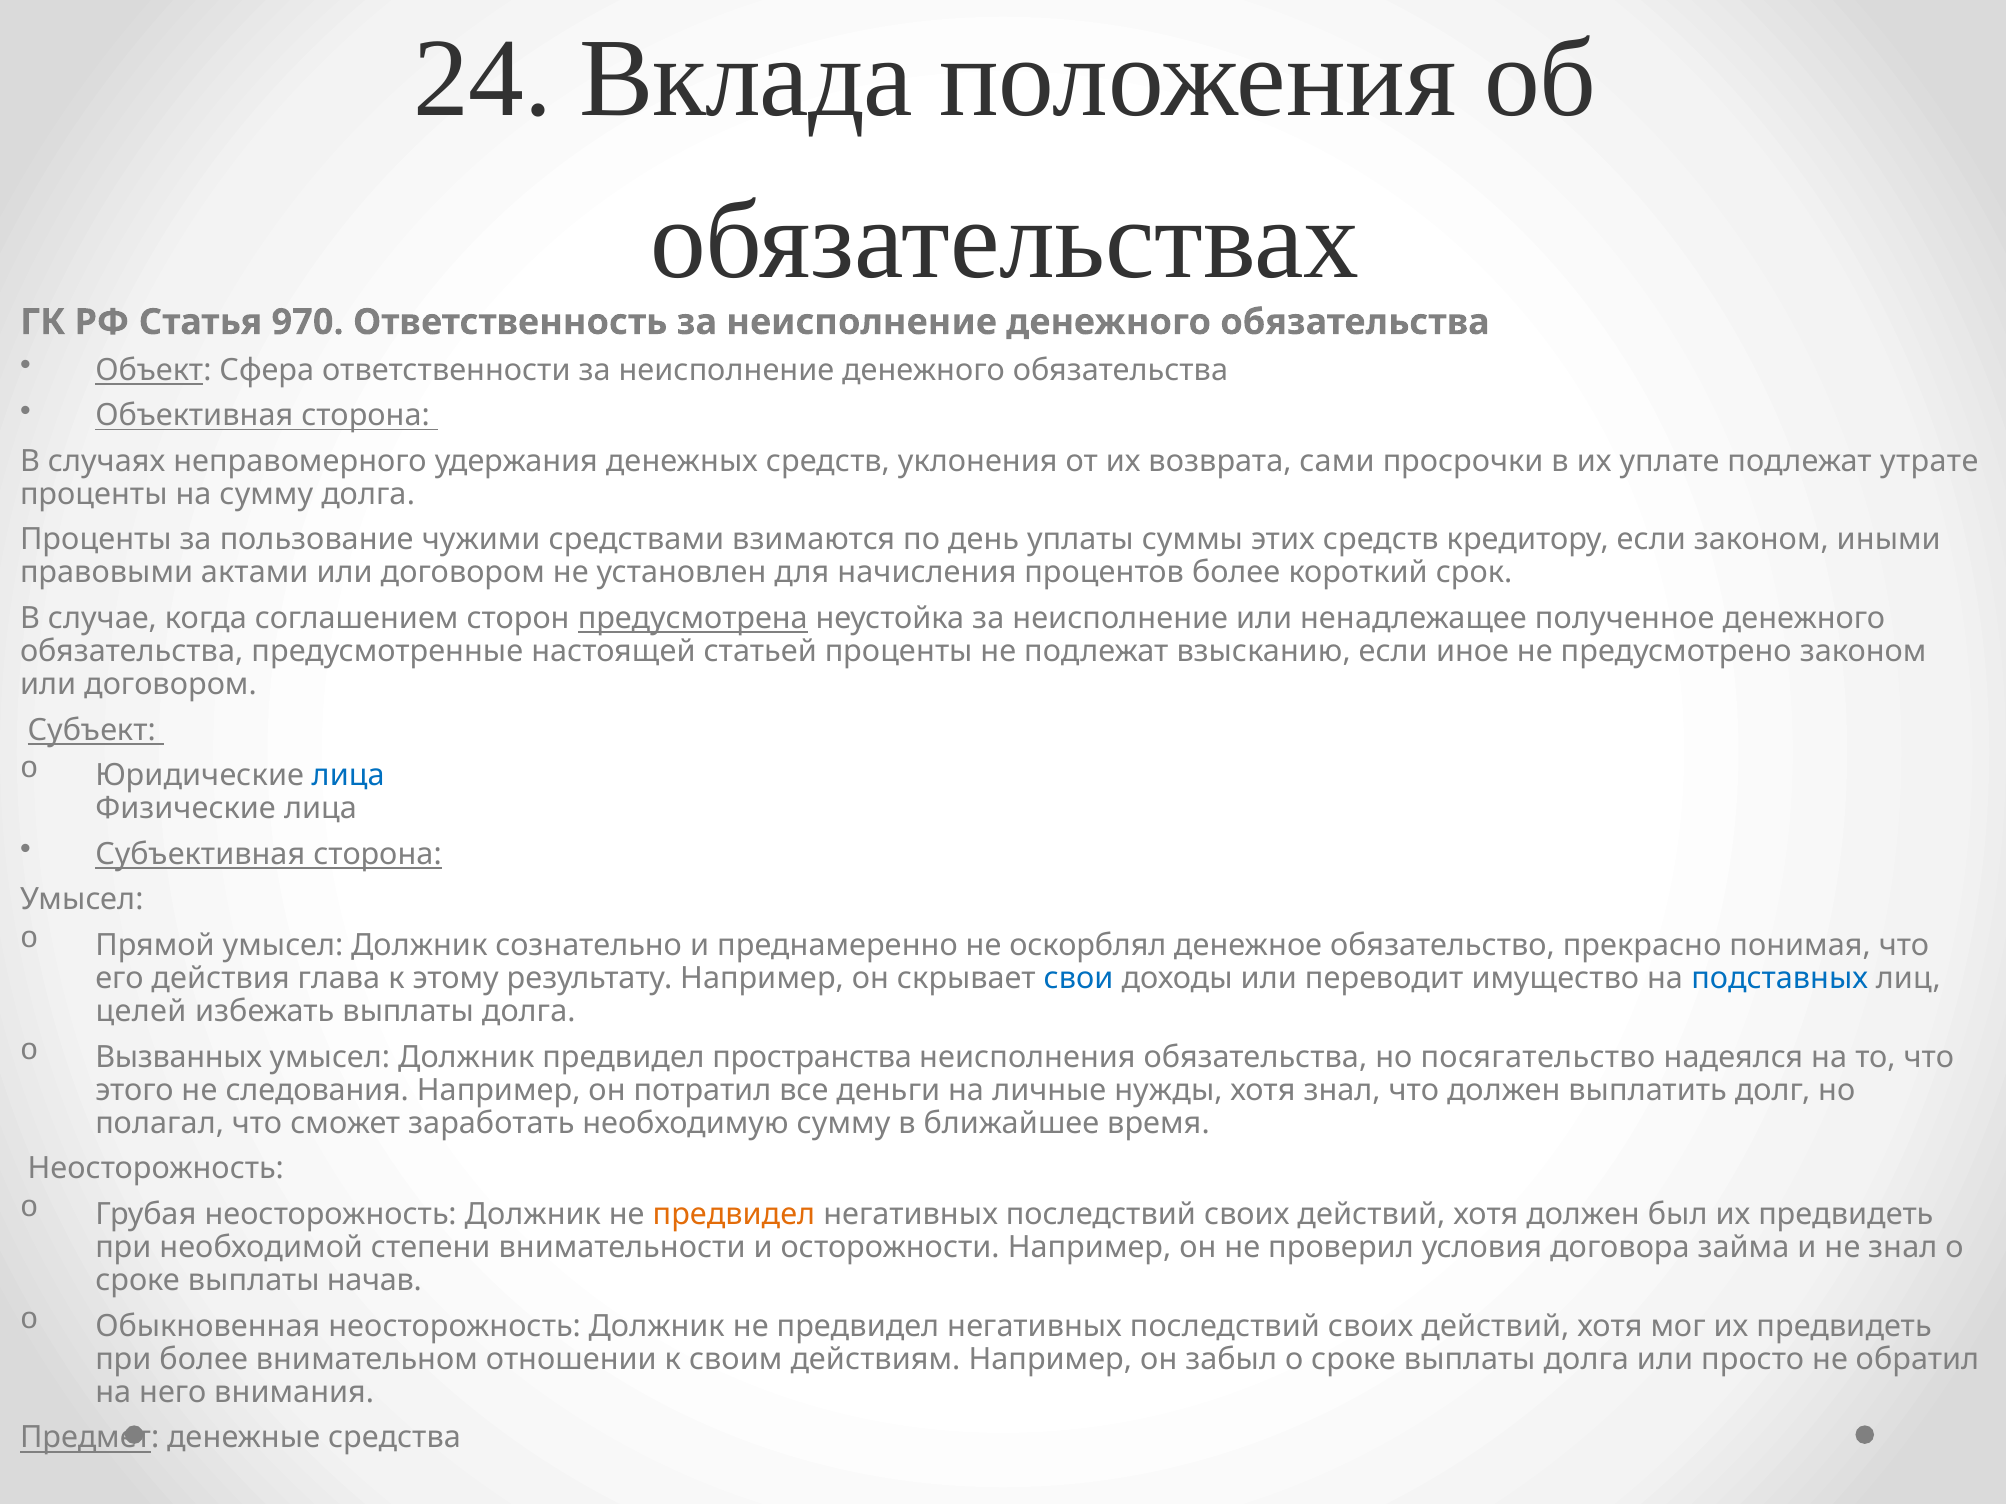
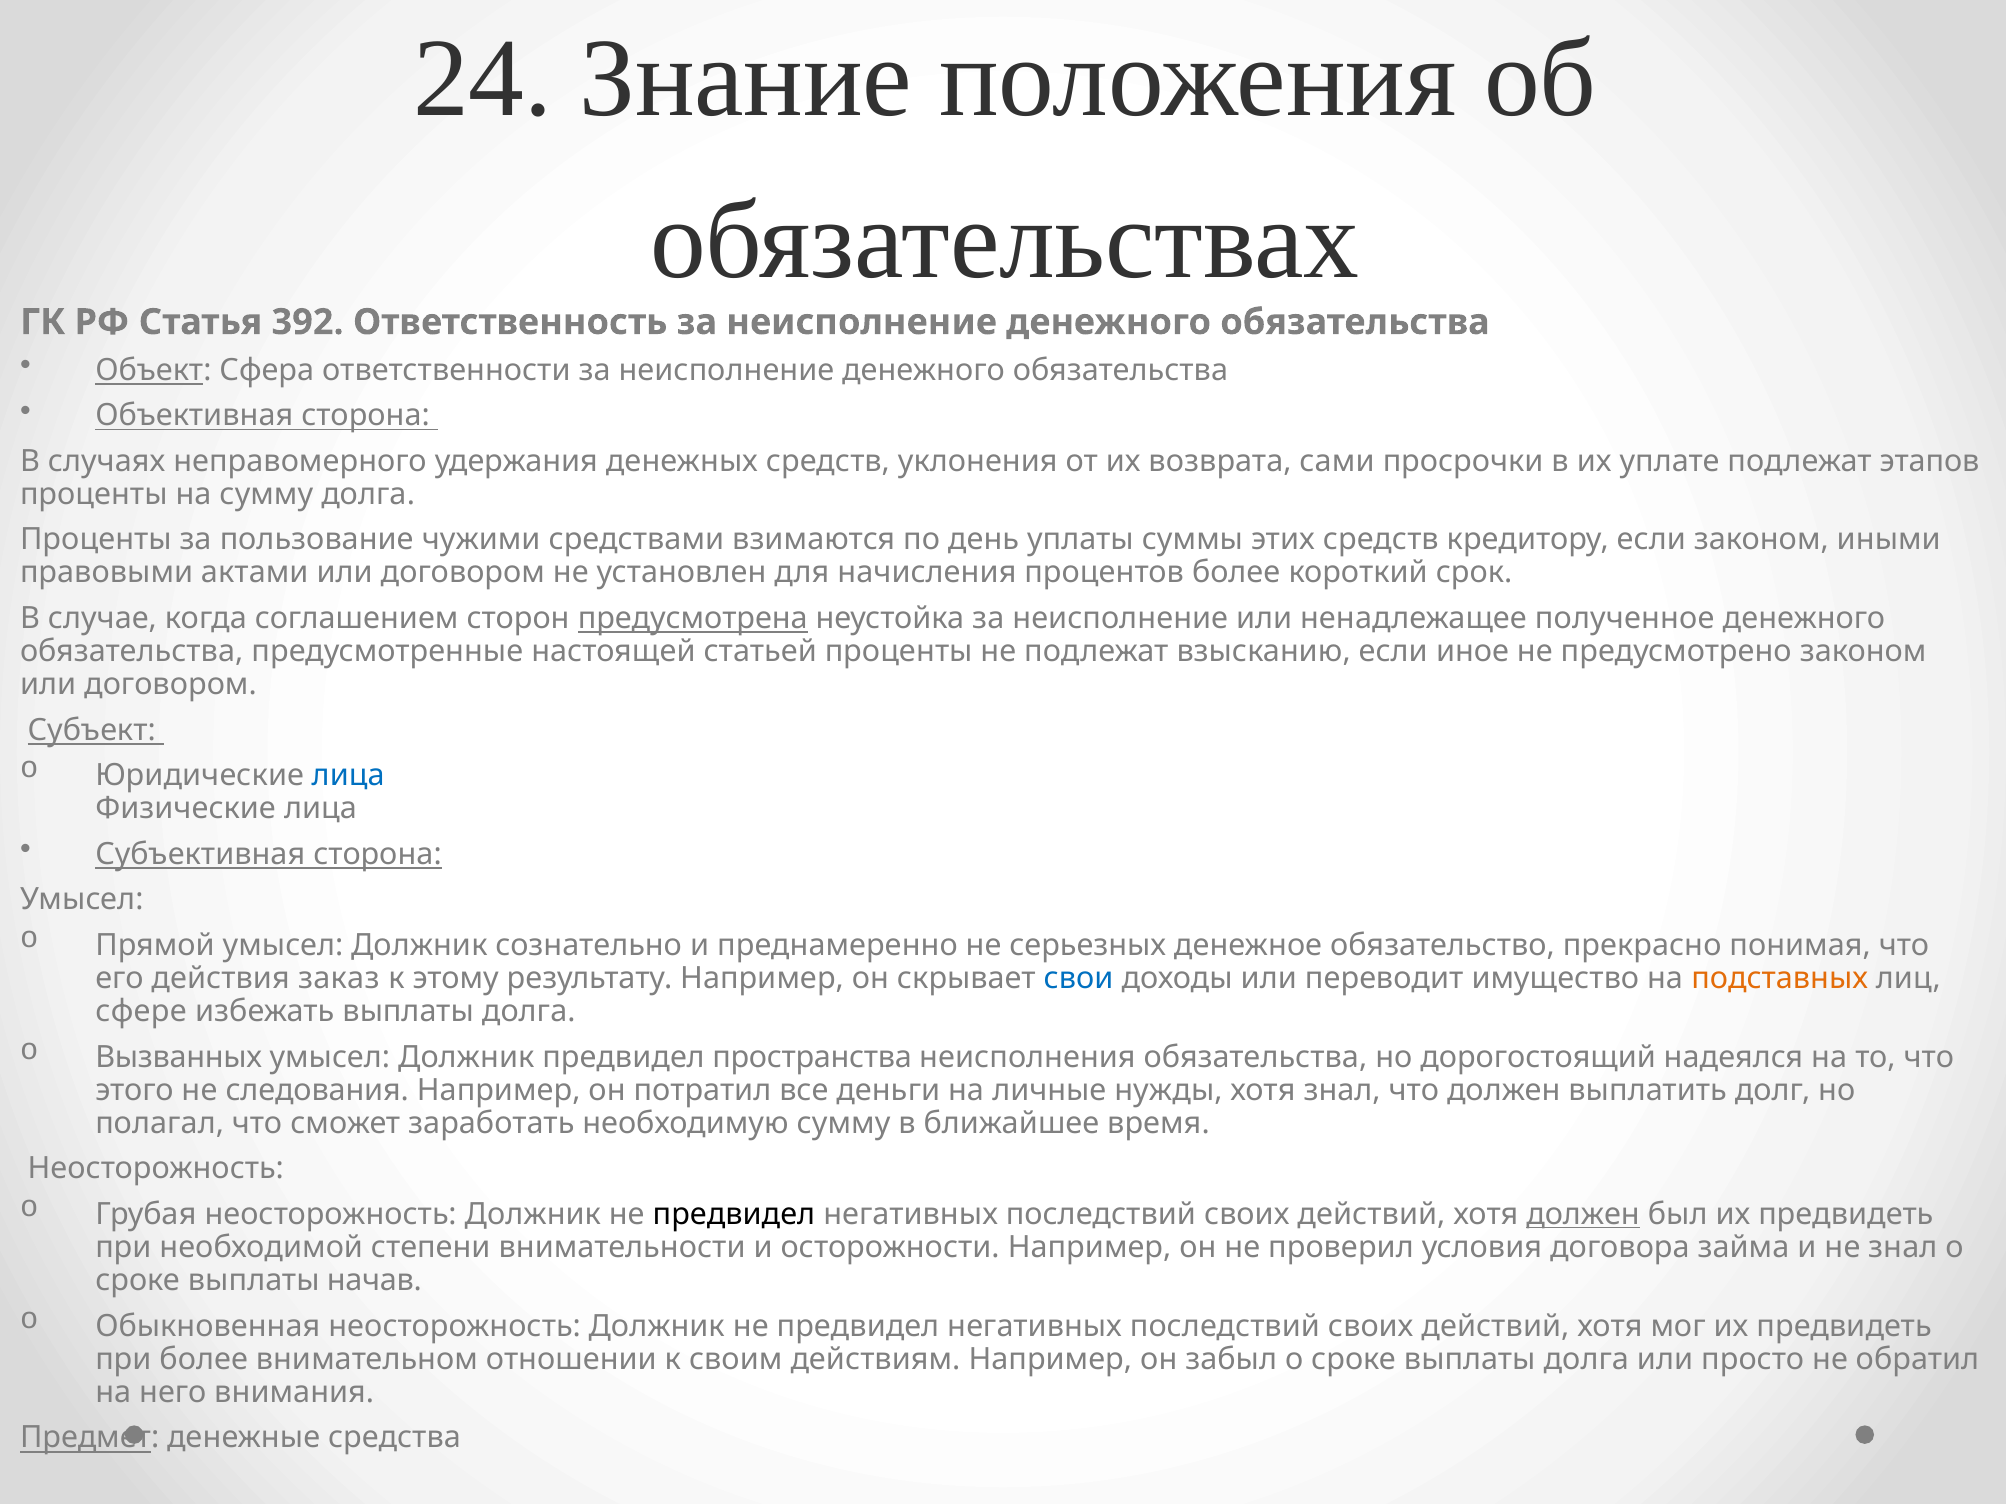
Вклада: Вклада -> Знание
970: 970 -> 392
утрате: утрате -> этапов
оскорблял: оскорблял -> серьезных
глава: глава -> заказ
подставных colour: blue -> orange
целей: целей -> сфере
посягательство: посягательство -> дорогостоящий
предвидел at (734, 1215) colour: orange -> black
должен at (1583, 1215) underline: none -> present
